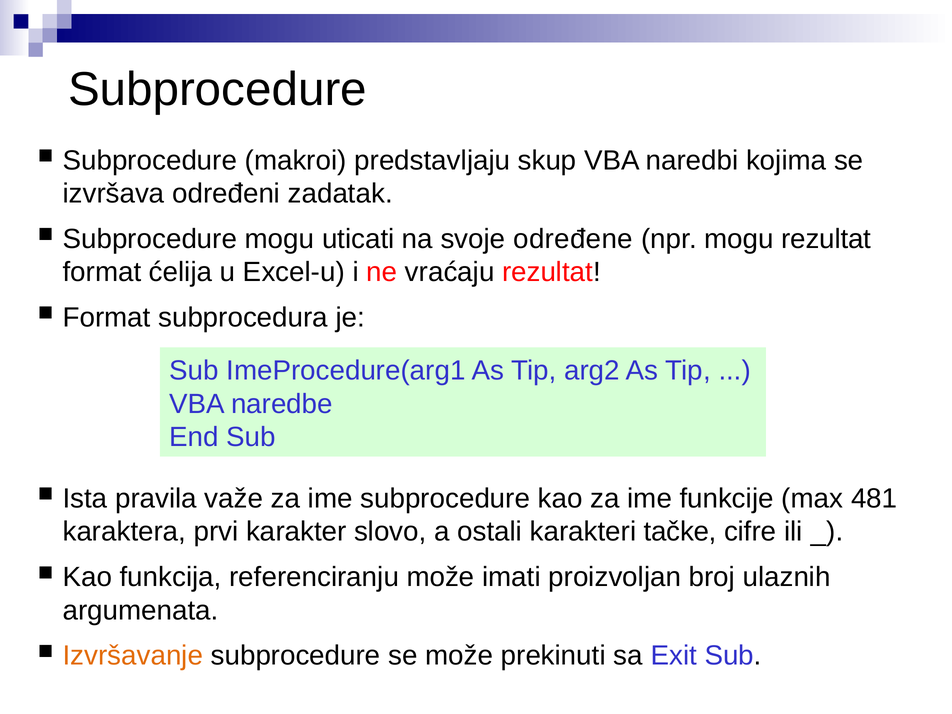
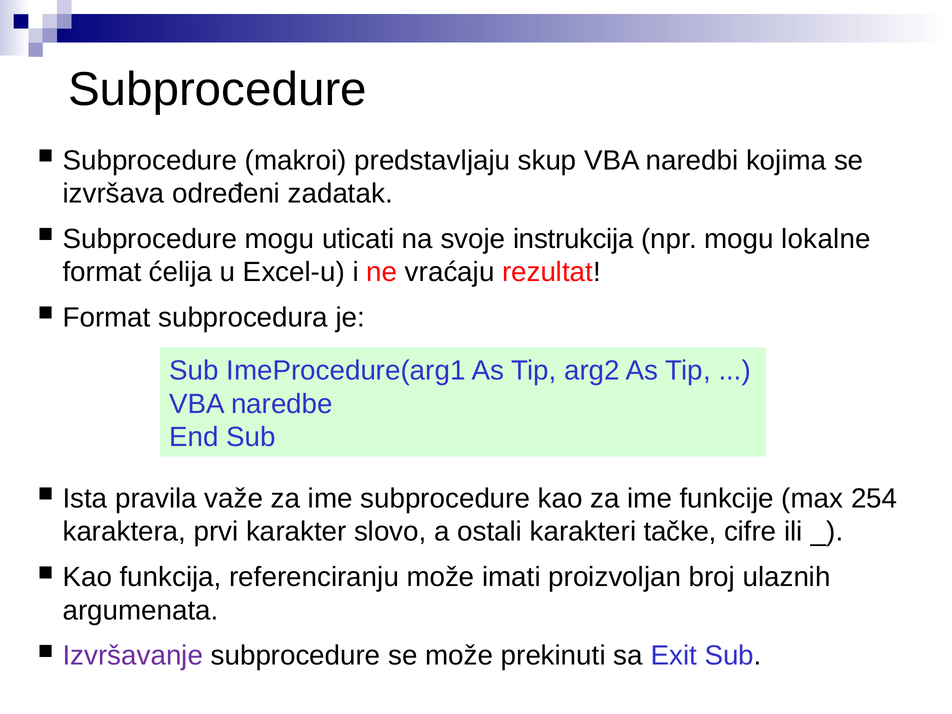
određene: određene -> instrukcija
mogu rezultat: rezultat -> lokalne
481: 481 -> 254
Izvršavanje colour: orange -> purple
